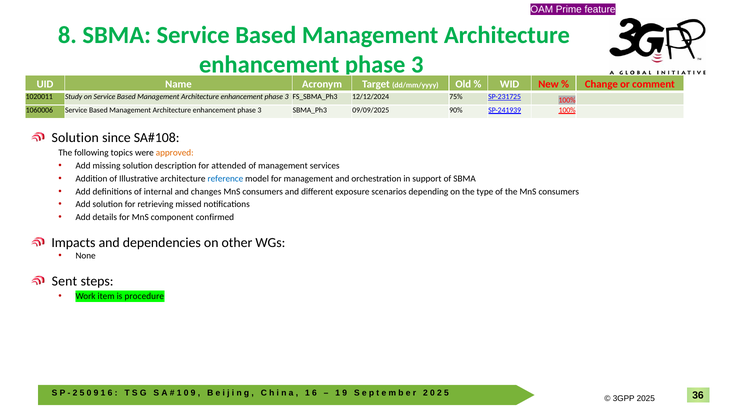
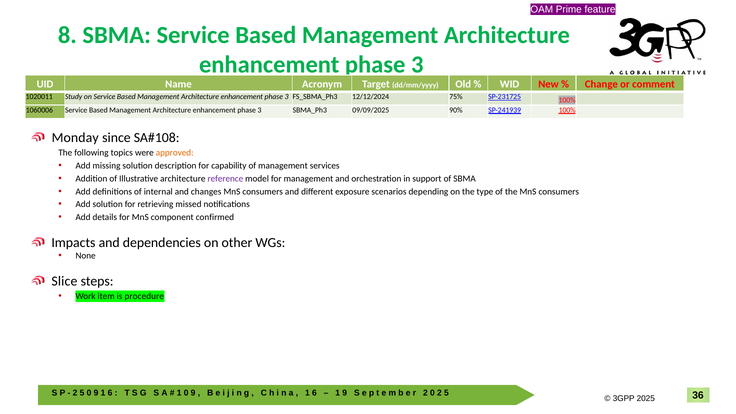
Solution at (75, 138): Solution -> Monday
attended: attended -> capability
reference colour: blue -> purple
Sent: Sent -> Slice
